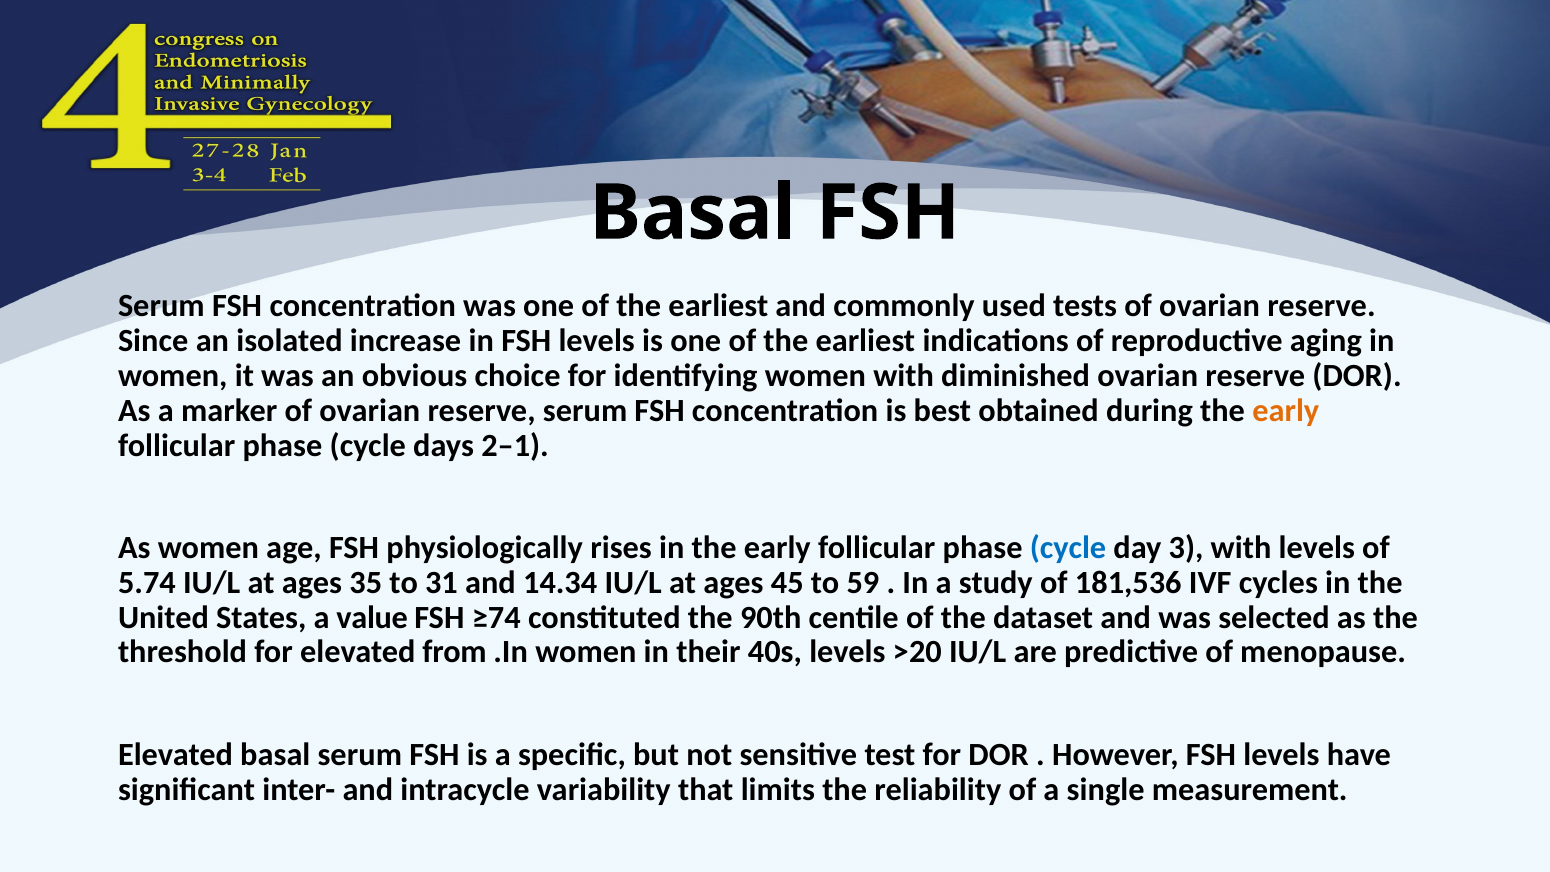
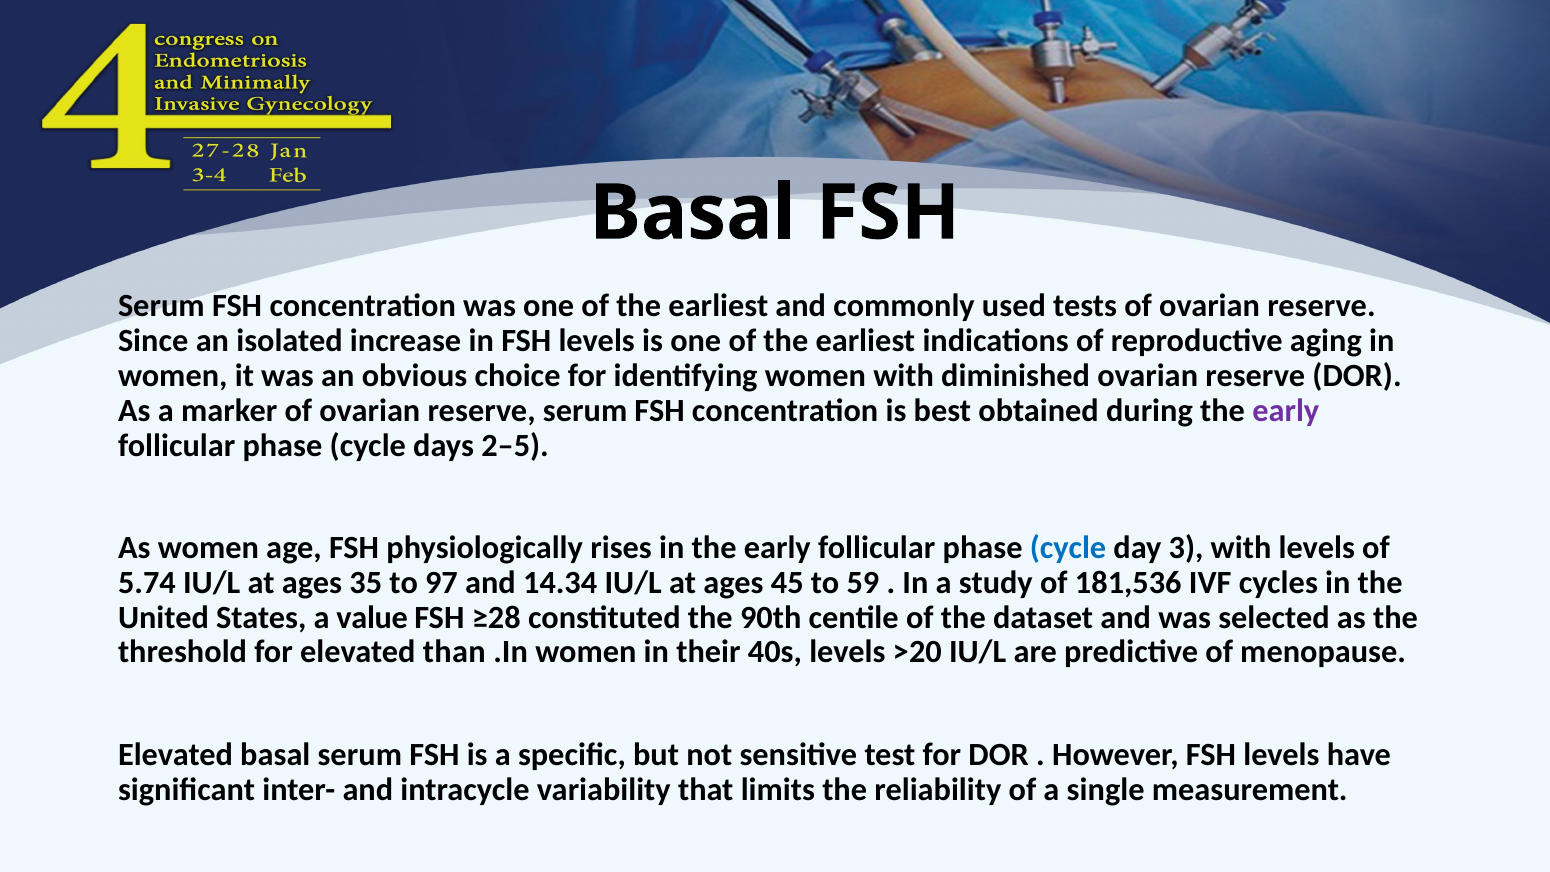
early at (1286, 410) colour: orange -> purple
2–1: 2–1 -> 2–5
31: 31 -> 97
≥74: ≥74 -> ≥28
from: from -> than
